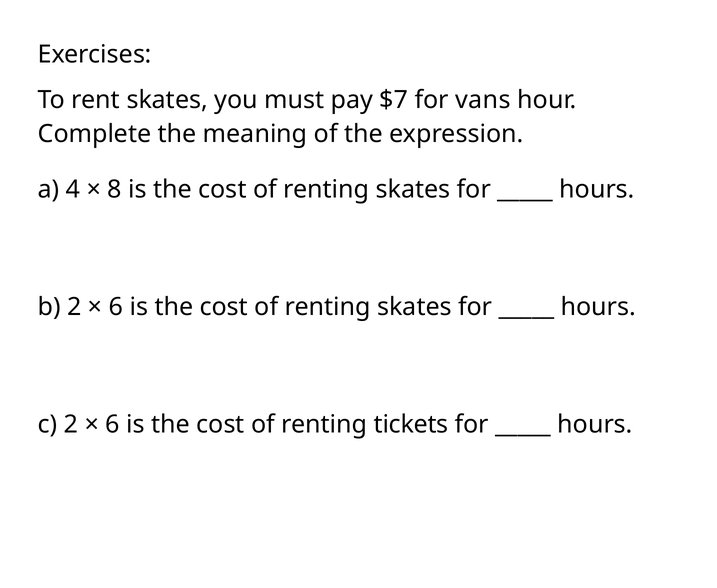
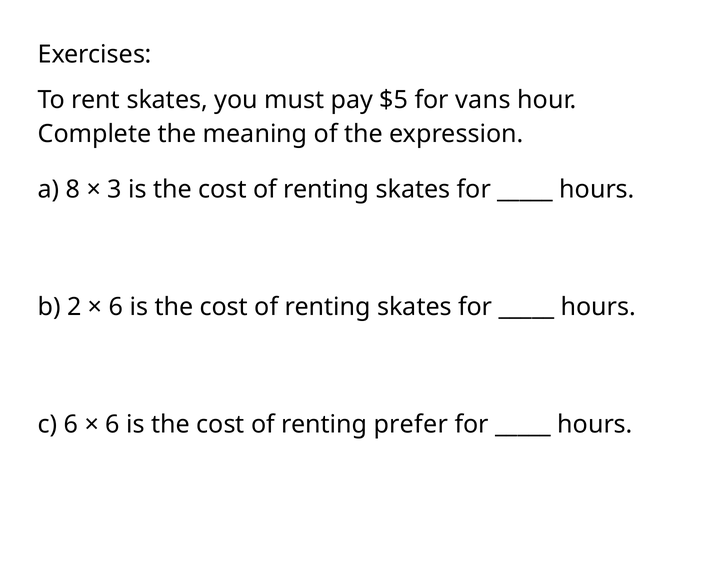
$7: $7 -> $5
4: 4 -> 8
8: 8 -> 3
c 2: 2 -> 6
tickets: tickets -> prefer
